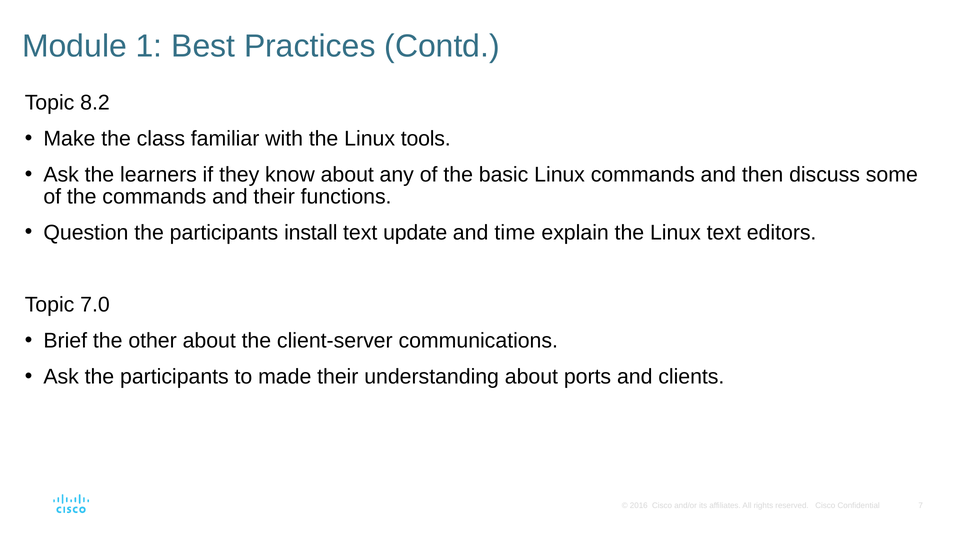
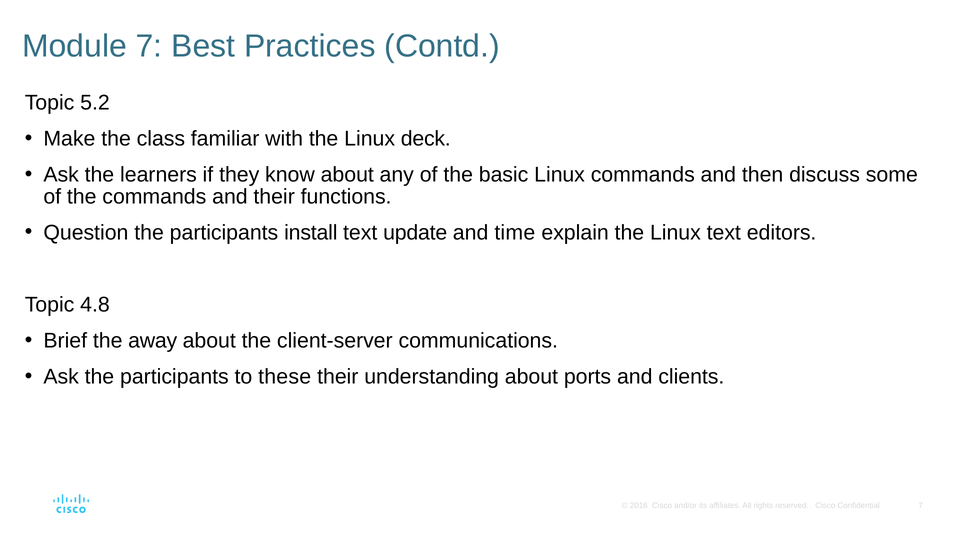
Module 1: 1 -> 7
8.2: 8.2 -> 5.2
tools: tools -> deck
7.0: 7.0 -> 4.8
other: other -> away
made: made -> these
